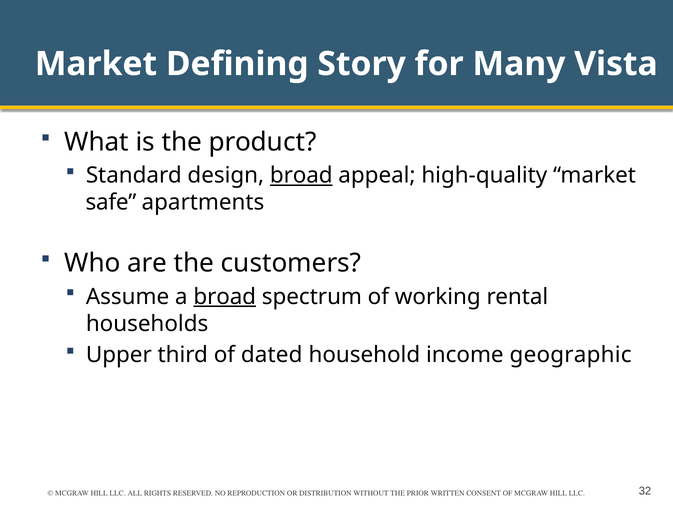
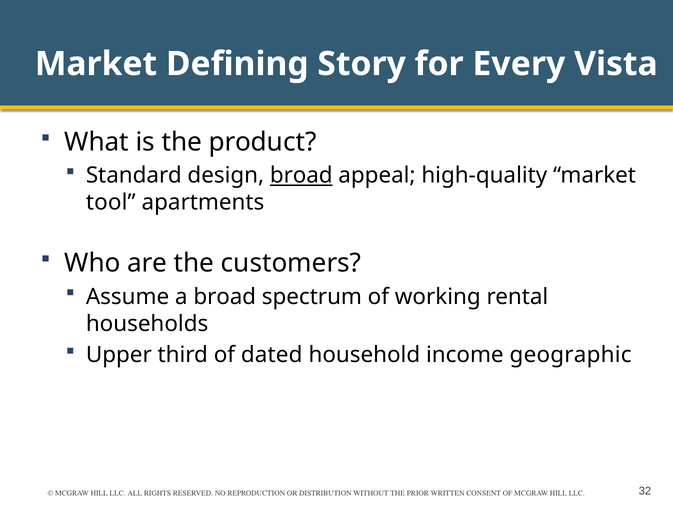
Many: Many -> Every
safe: safe -> tool
broad at (225, 297) underline: present -> none
